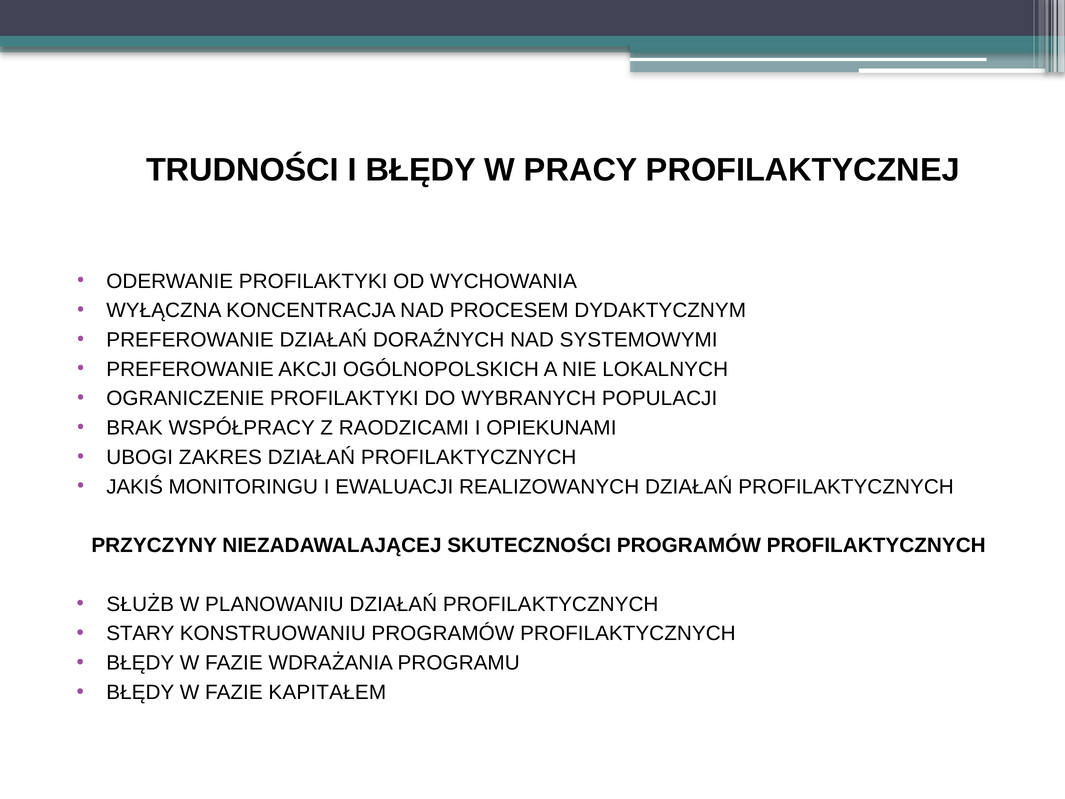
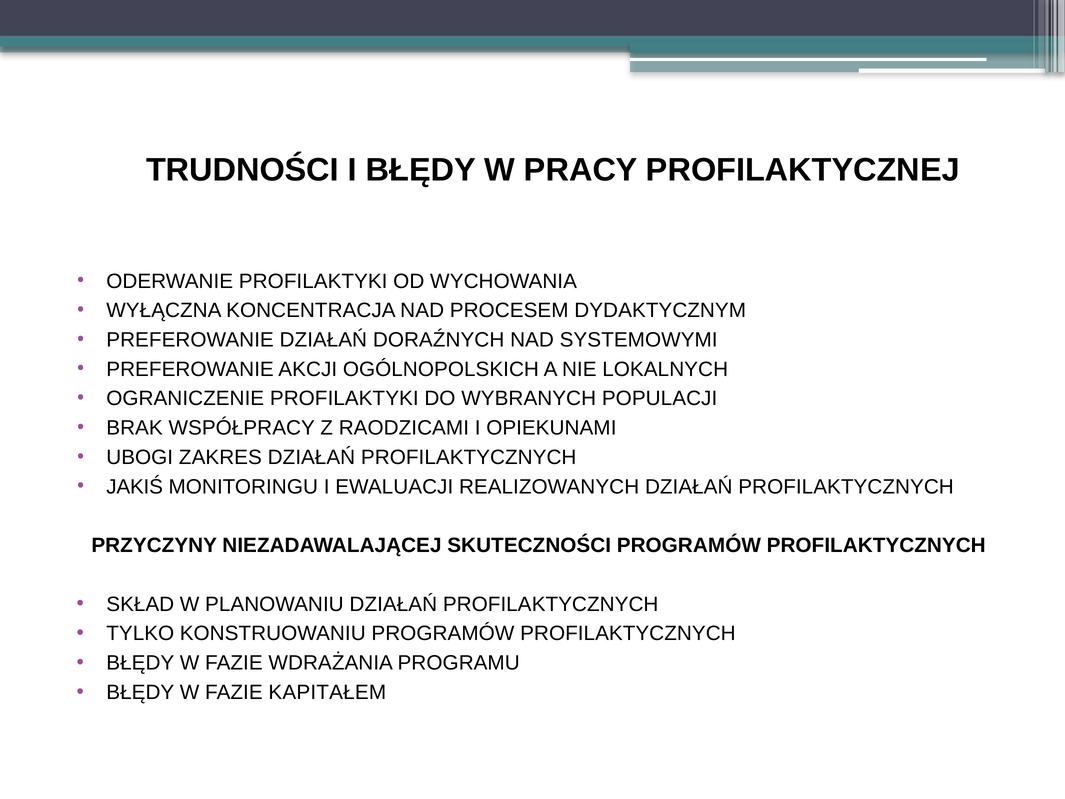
SŁUŻB: SŁUŻB -> SKŁAD
STARY: STARY -> TYLKO
